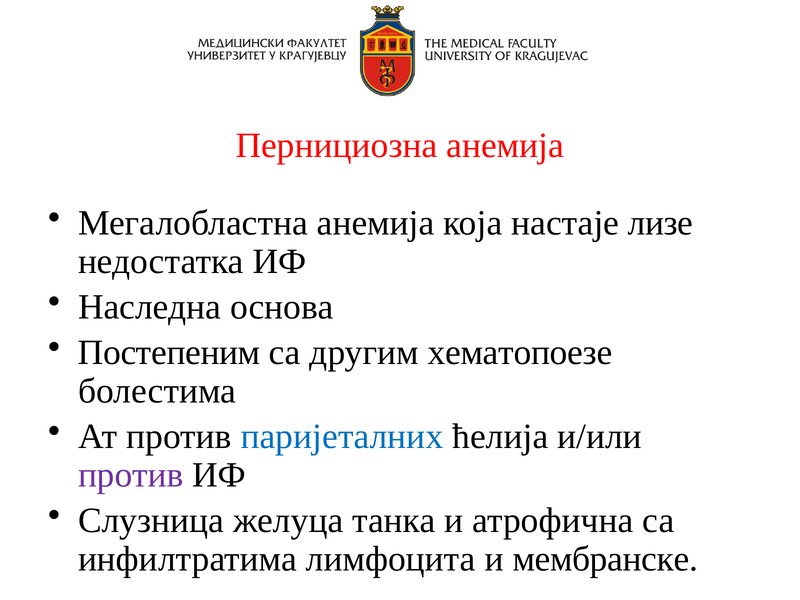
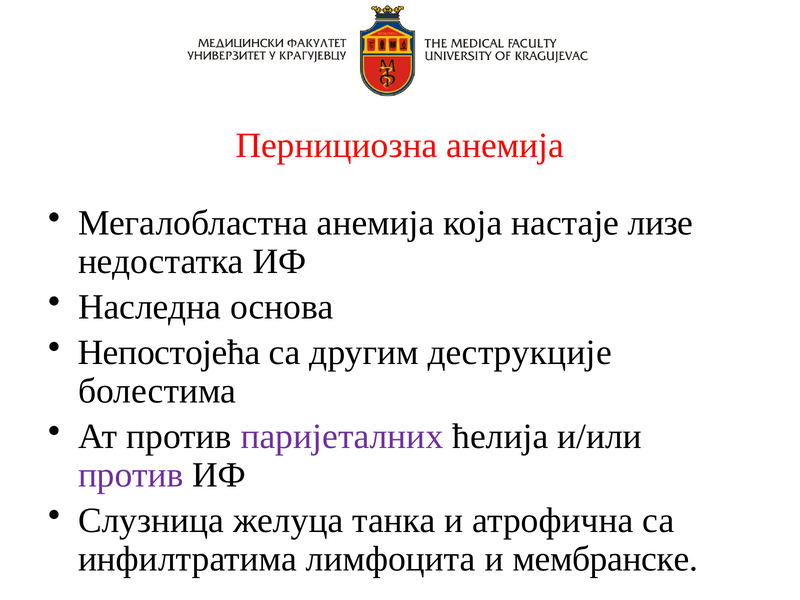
Постепеним: Постепеним -> Непостојећа
хематопоезе: хематопоезе -> деструкције
паријеталних colour: blue -> purple
